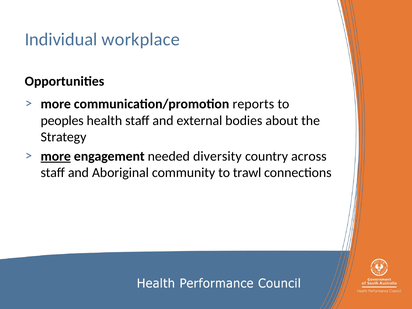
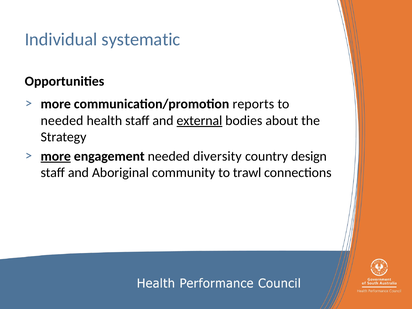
workplace: workplace -> systematic
peoples at (62, 121): peoples -> needed
external underline: none -> present
across: across -> design
